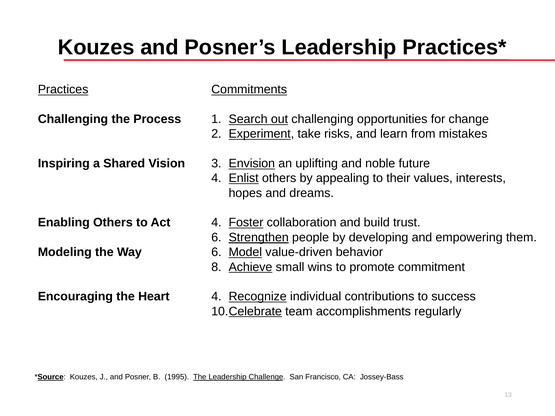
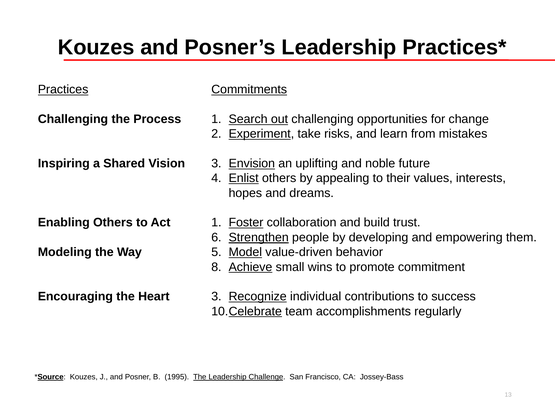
Act 4: 4 -> 1
Way 6: 6 -> 5
Heart 4: 4 -> 3
